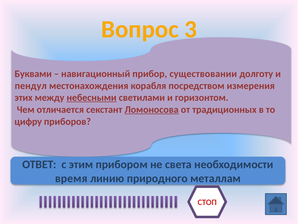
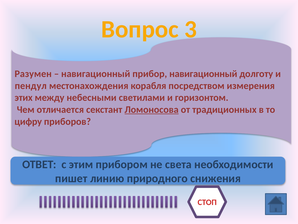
Буквами: Буквами -> Разумен
прибор существовании: существовании -> навигационный
небесными underline: present -> none
время: время -> пишет
металлам: металлам -> снижения
